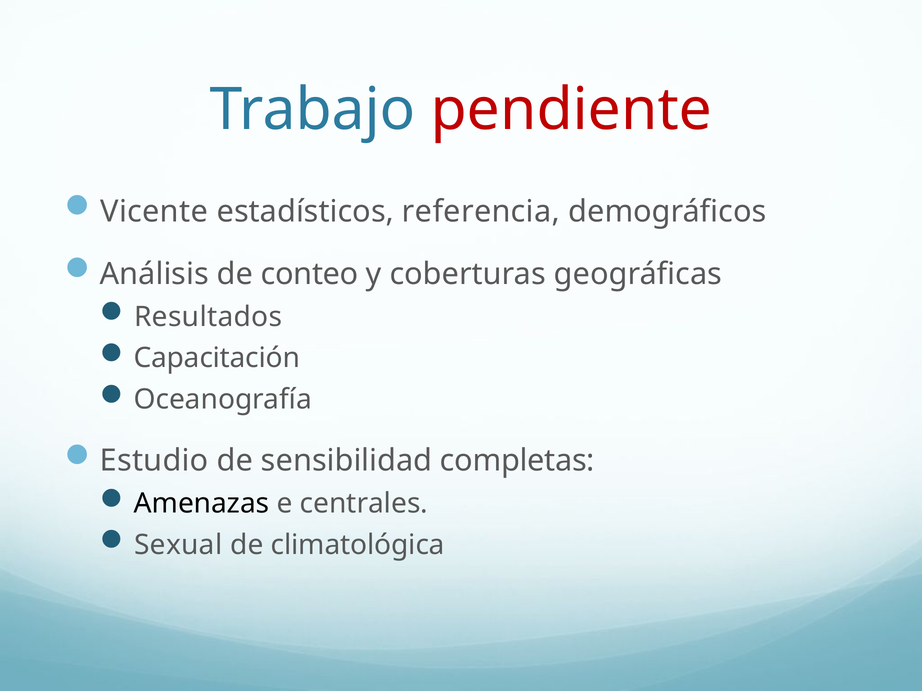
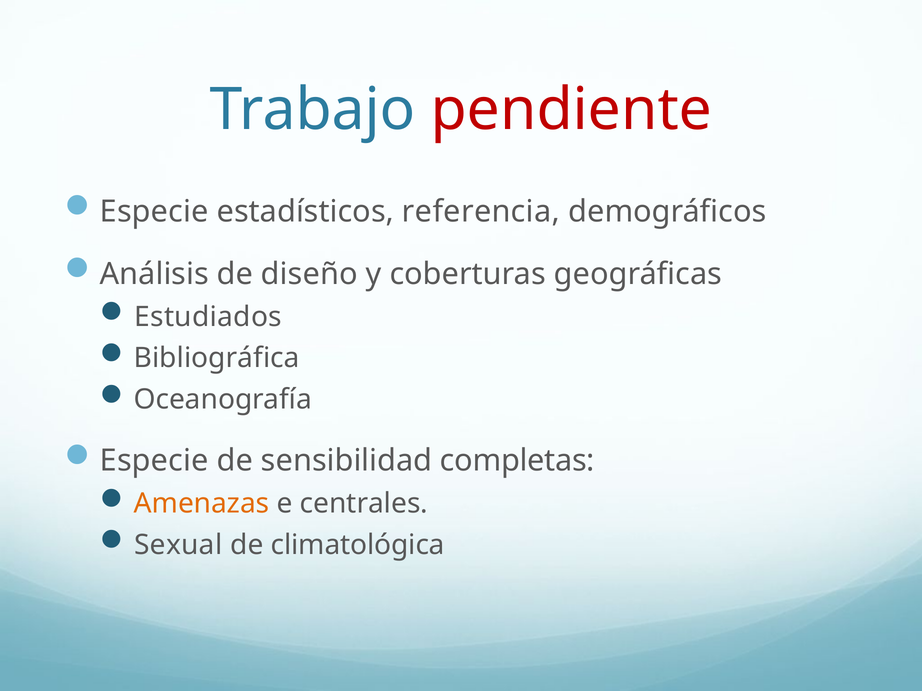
Vicente at (154, 212): Vicente -> Especie
conteo: conteo -> diseño
Resultados: Resultados -> Estudiados
Capacitación: Capacitación -> Bibliográfica
Estudio at (154, 461): Estudio -> Especie
Amenazas colour: black -> orange
